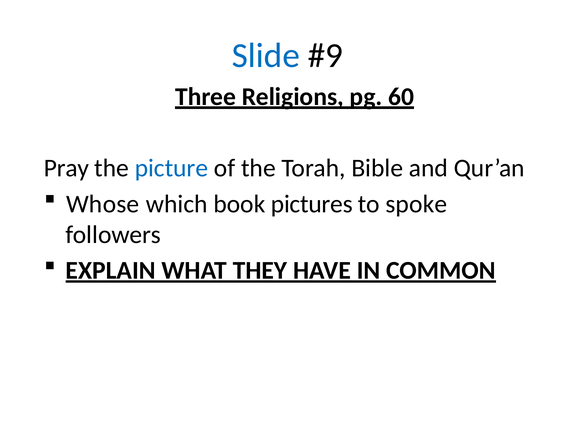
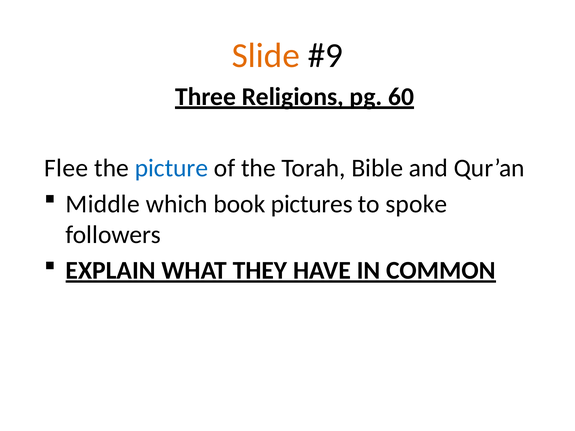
Slide colour: blue -> orange
Pray: Pray -> Flee
Whose: Whose -> Middle
